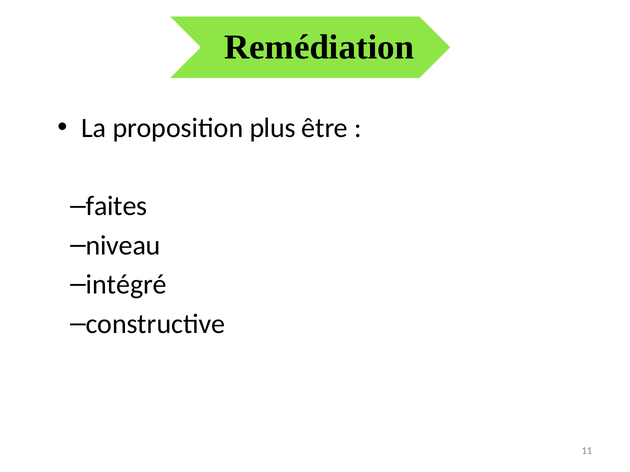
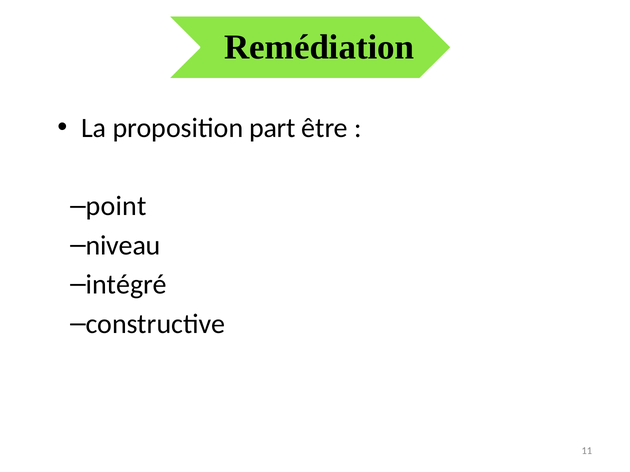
plus: plus -> part
faites: faites -> point
